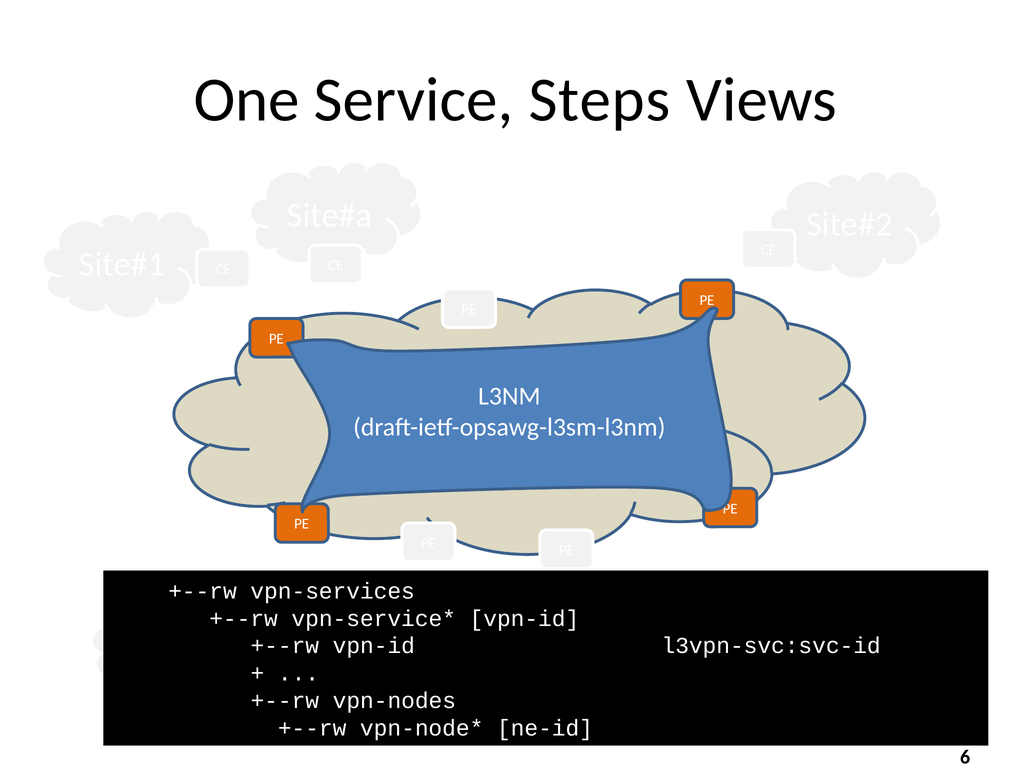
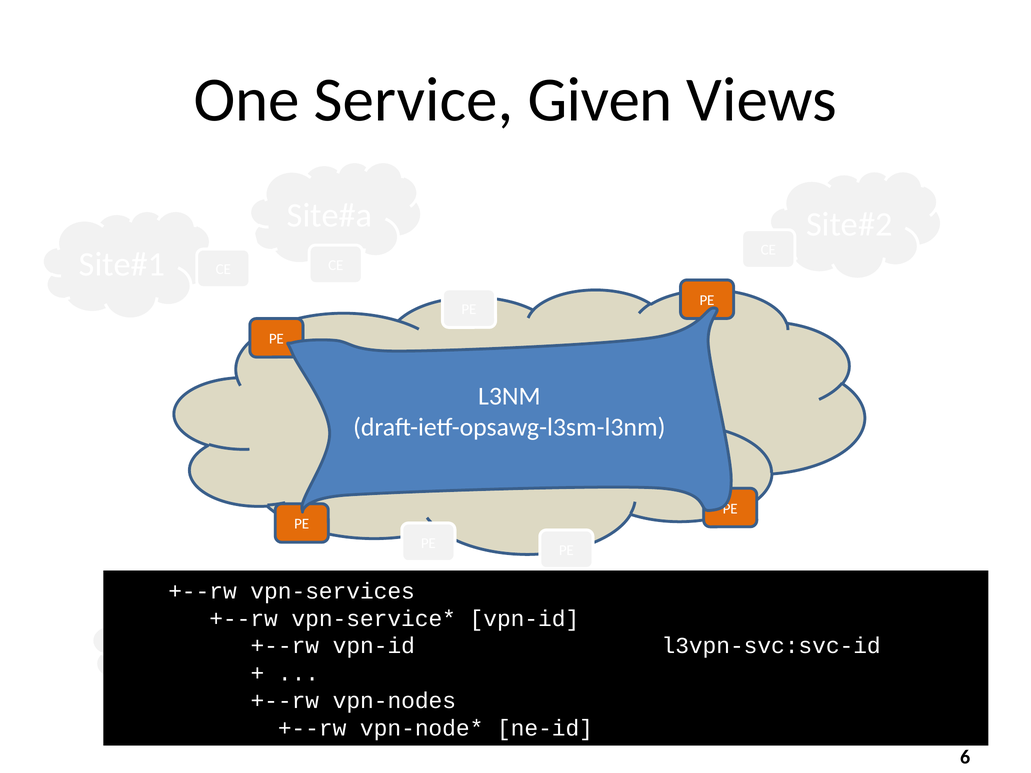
Steps: Steps -> Given
